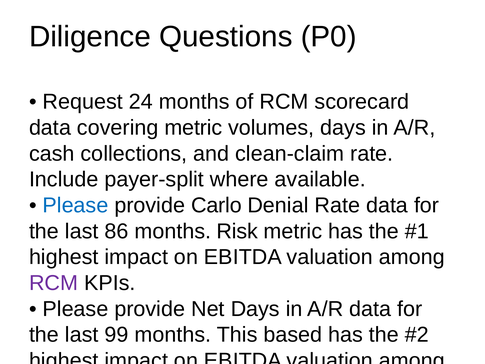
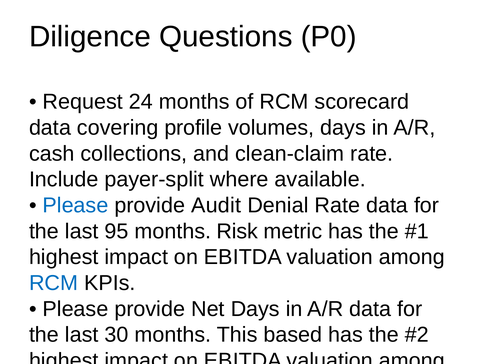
covering metric: metric -> profile
Carlo: Carlo -> Audit
86: 86 -> 95
RCM at (54, 283) colour: purple -> blue
99: 99 -> 30
